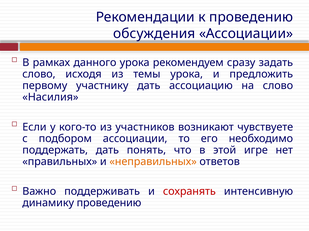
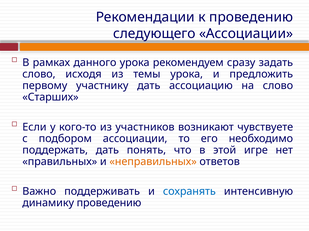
обсуждения: обсуждения -> следующего
Насилия: Насилия -> Старших
сохранять colour: red -> blue
